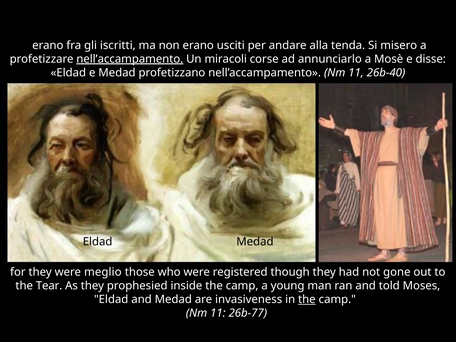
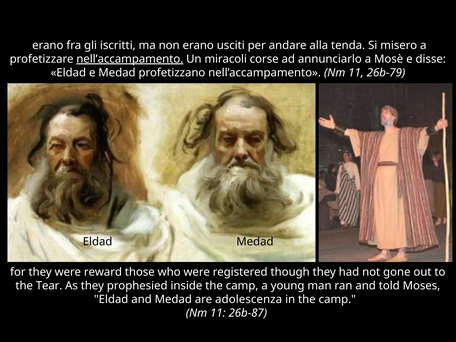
26b-40: 26b-40 -> 26b-79
meglio: meglio -> reward
invasiveness: invasiveness -> adolescenza
the at (307, 299) underline: present -> none
26b-77: 26b-77 -> 26b-87
